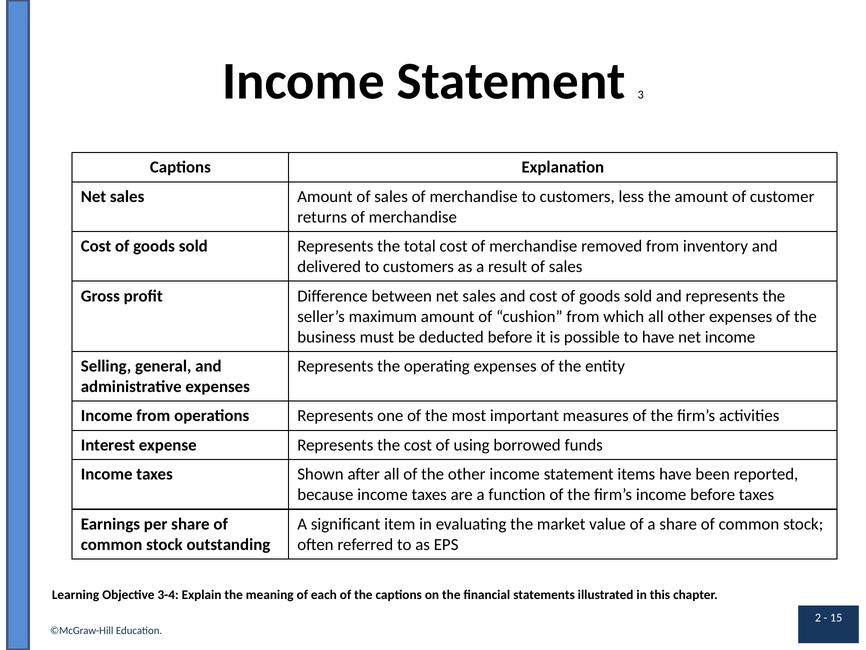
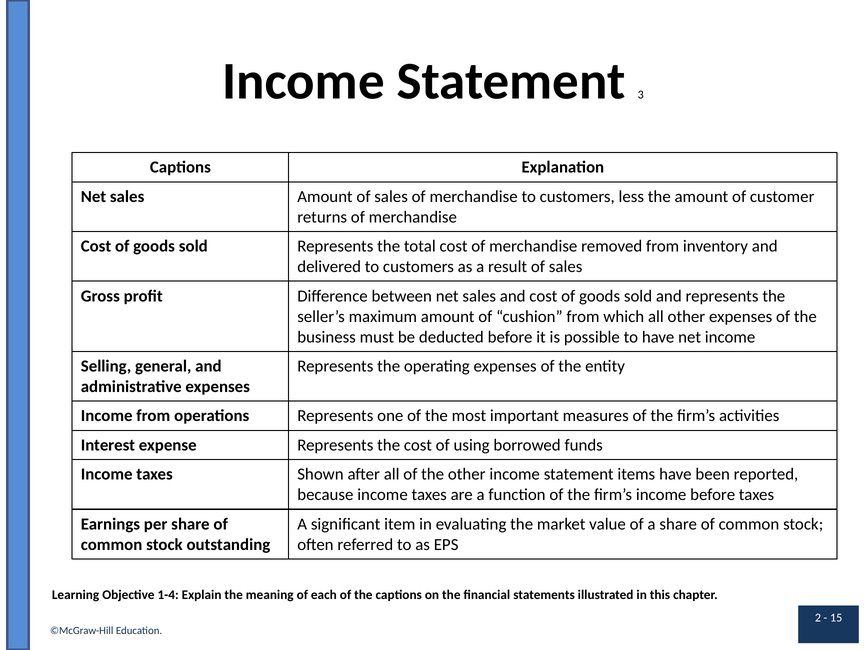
3-4: 3-4 -> 1-4
